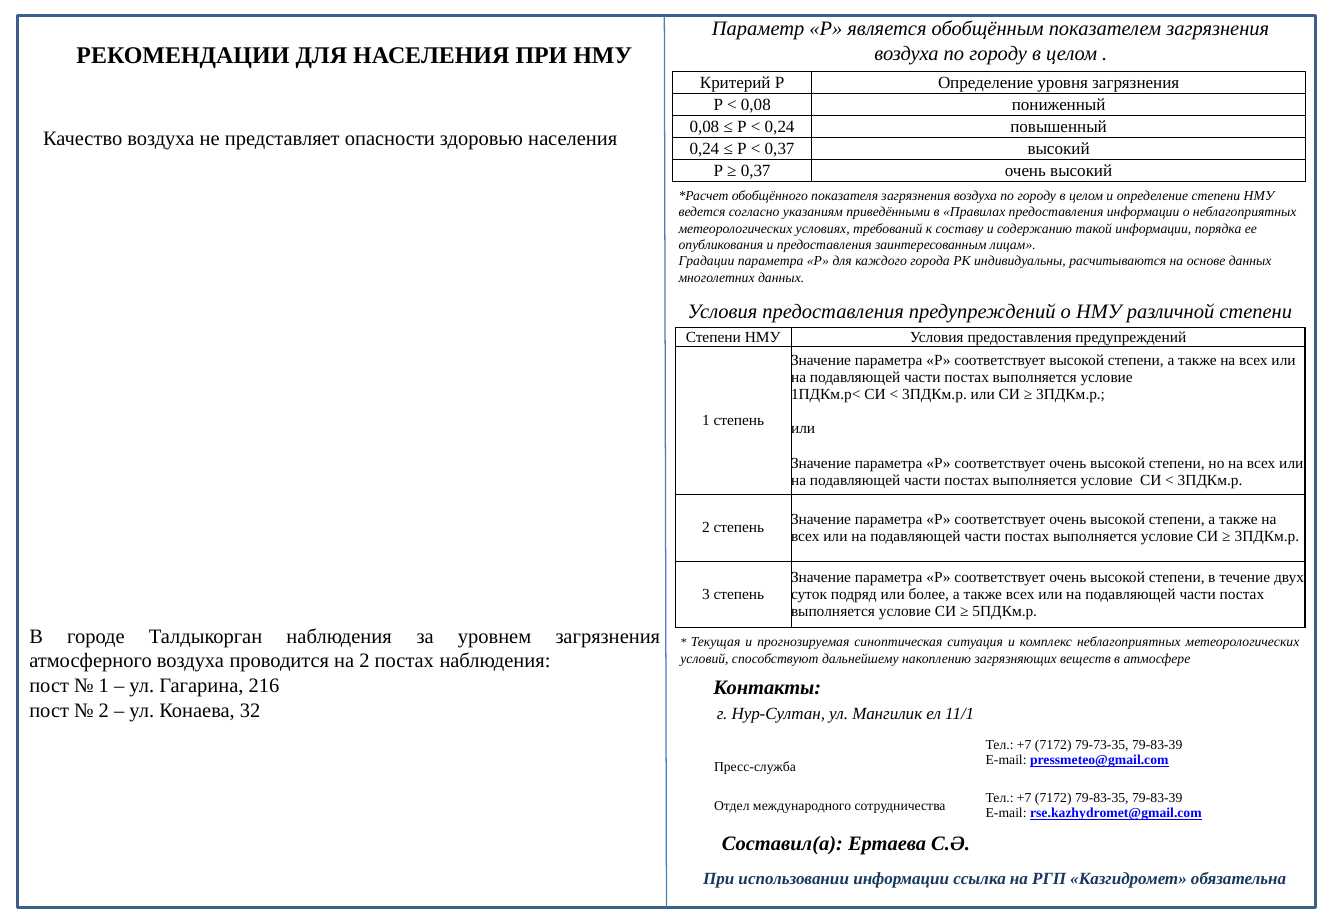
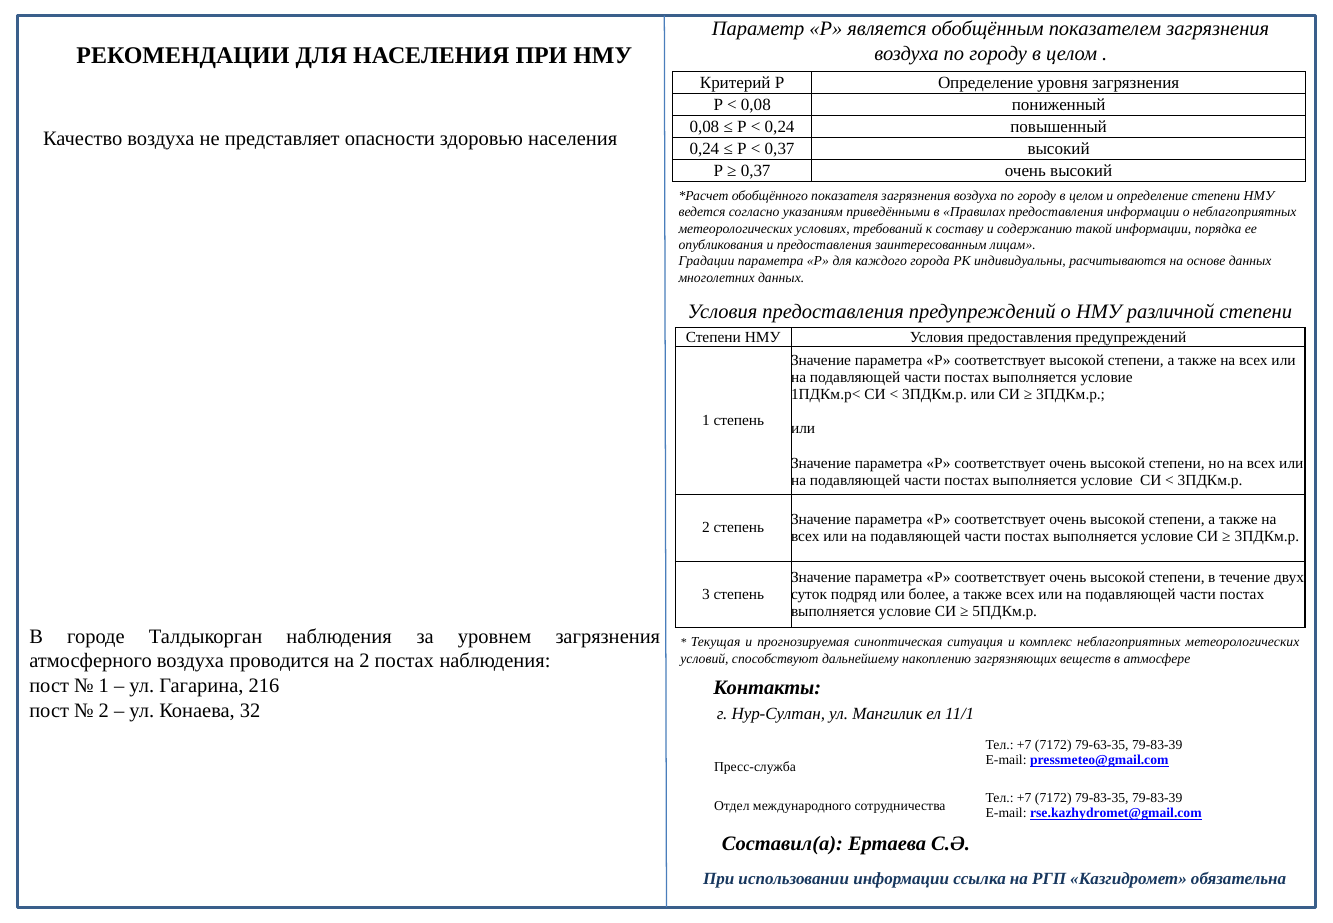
79-73-35: 79-73-35 -> 79-63-35
